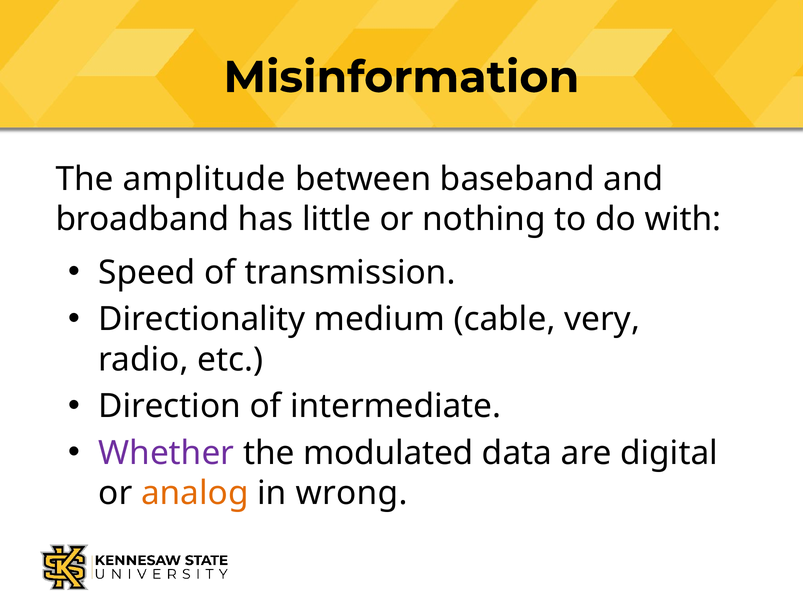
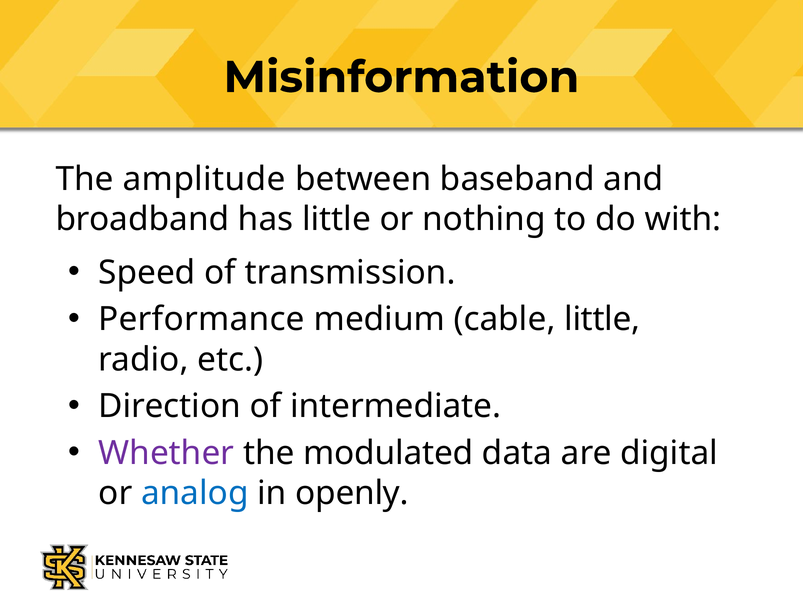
Directionality: Directionality -> Performance
cable very: very -> little
analog colour: orange -> blue
wrong: wrong -> openly
